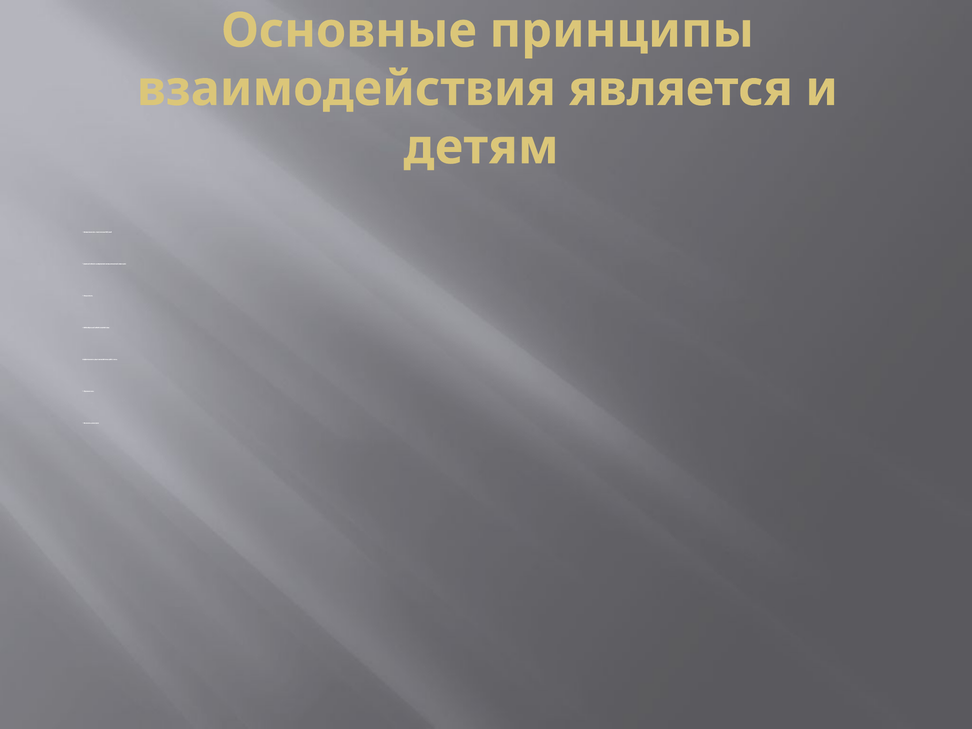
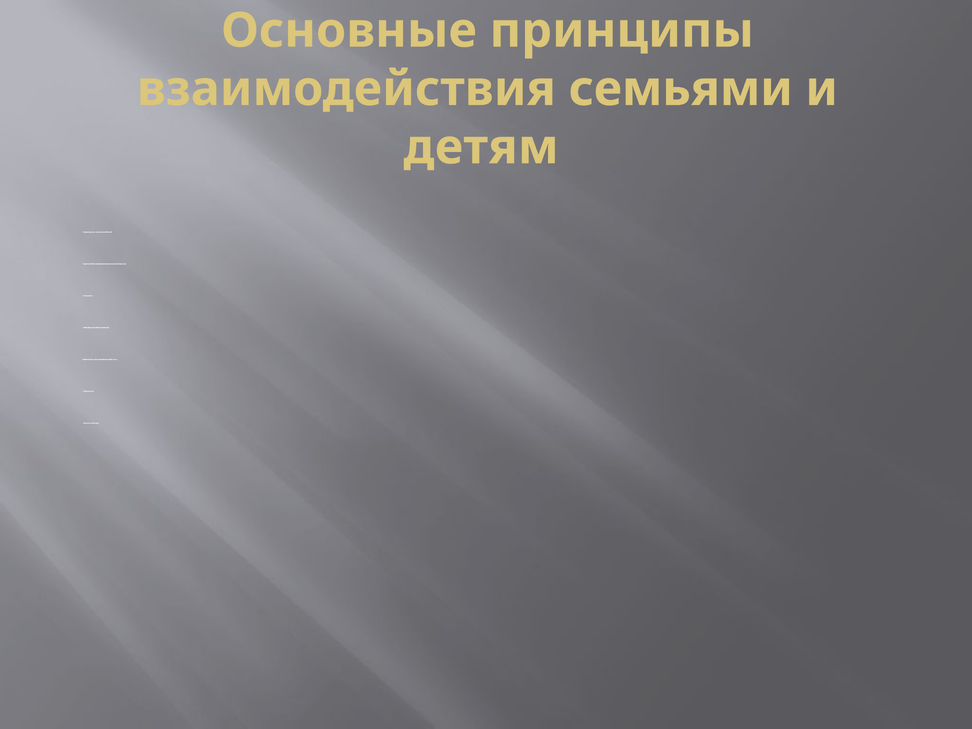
является: является -> семьями
